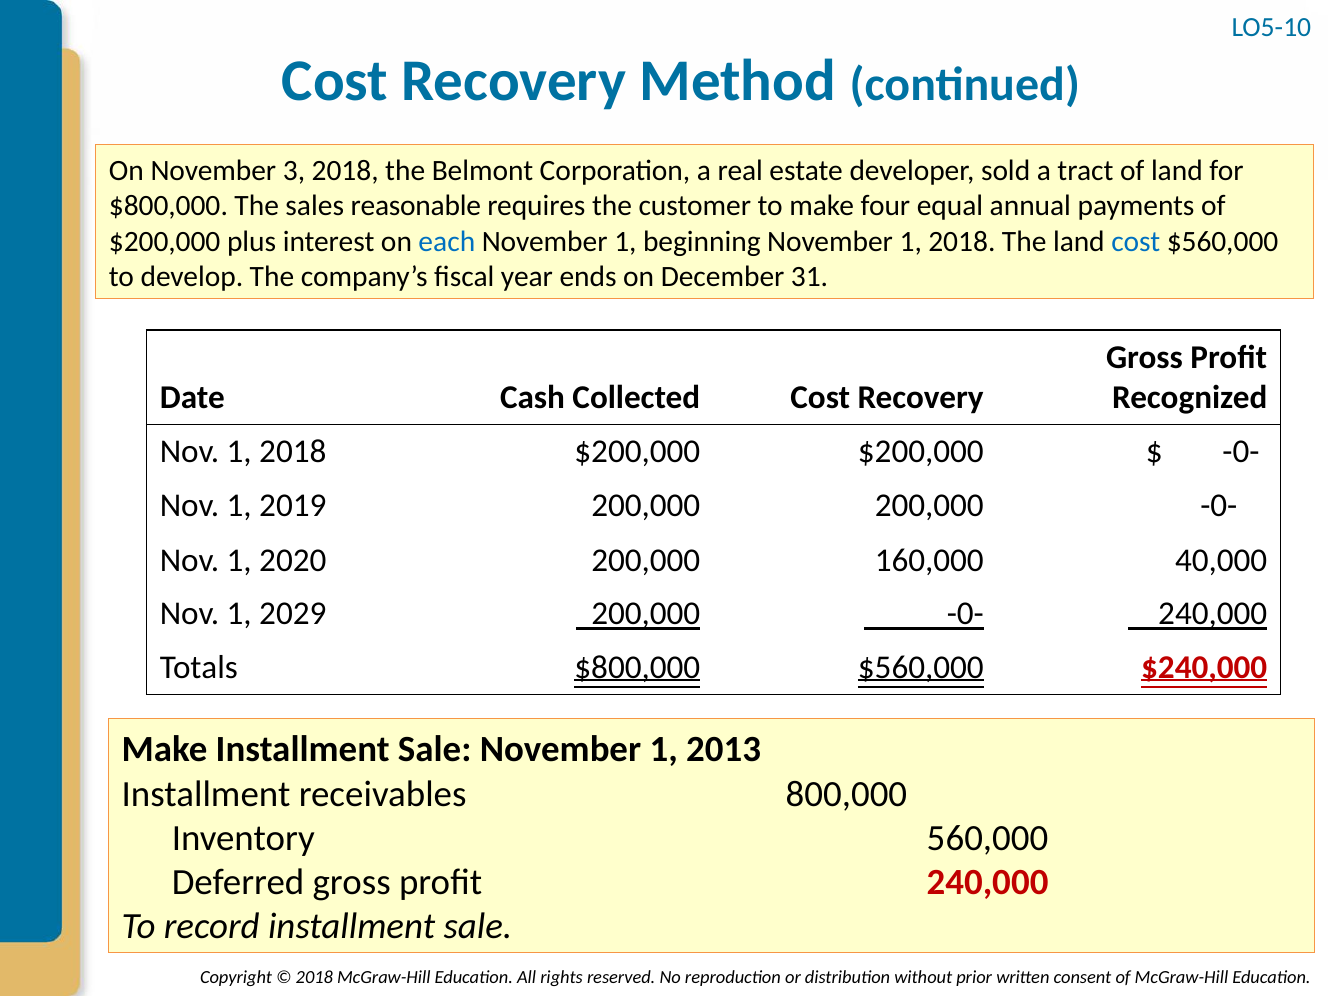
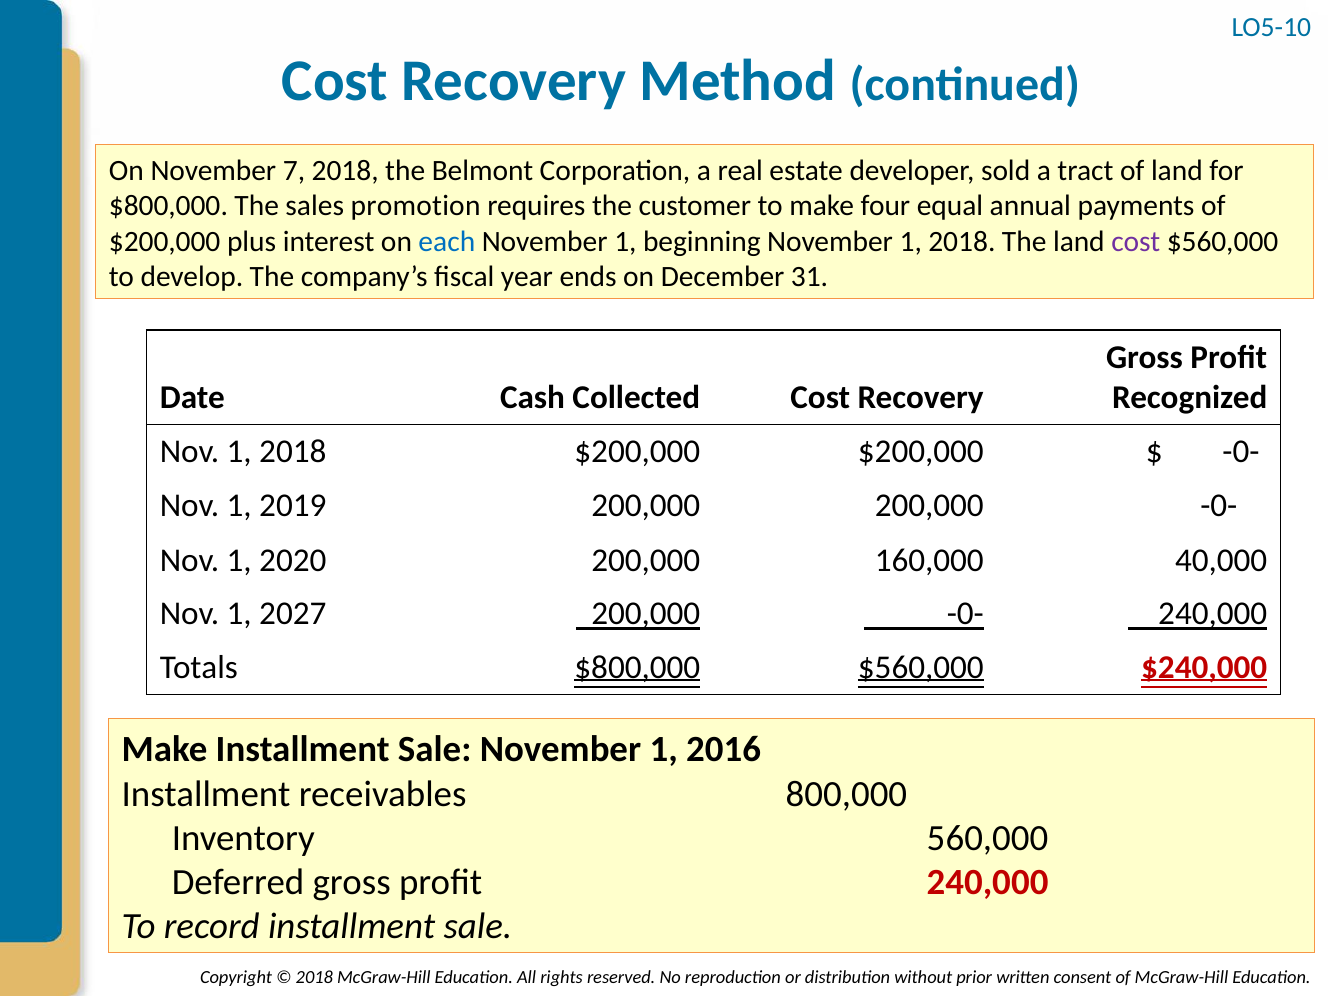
3: 3 -> 7
reasonable: reasonable -> promotion
cost at (1136, 241) colour: blue -> purple
2029: 2029 -> 2027
2013: 2013 -> 2016
